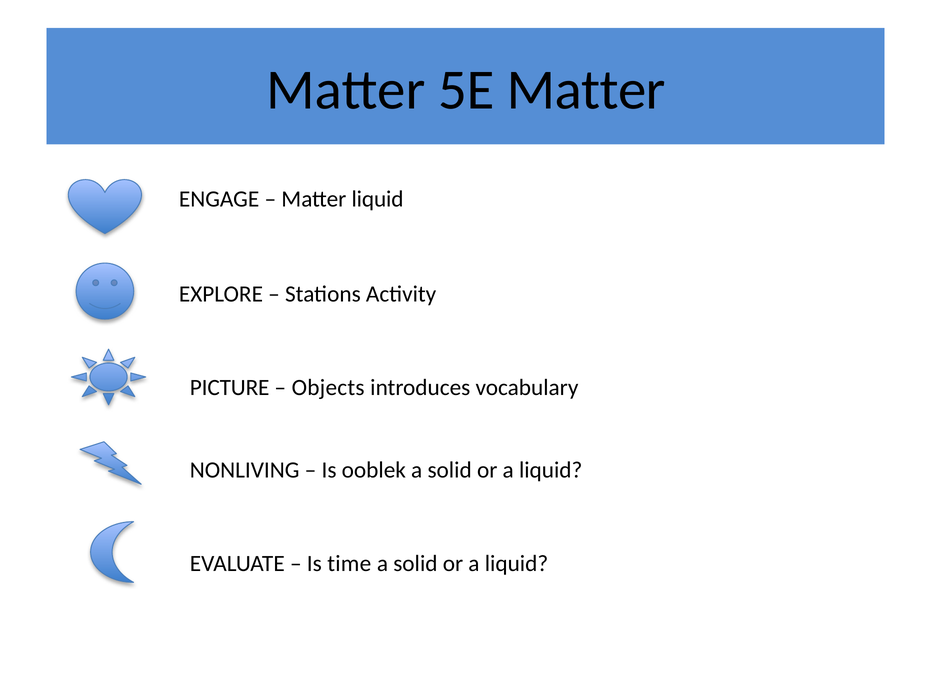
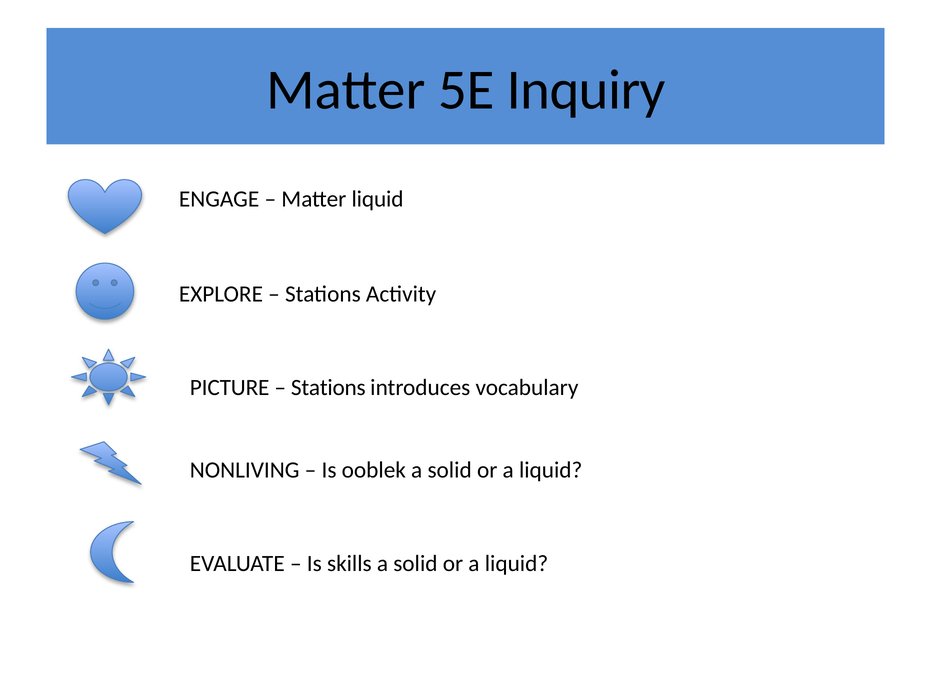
5E Matter: Matter -> Inquiry
Objects at (328, 388): Objects -> Stations
time: time -> skills
